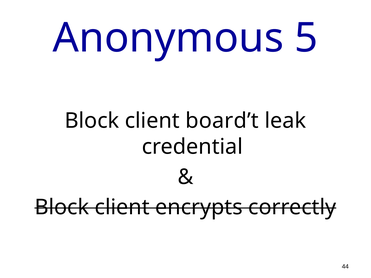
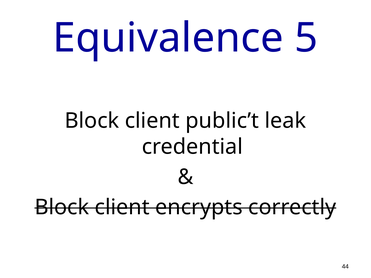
Anonymous: Anonymous -> Equivalence
board’t: board’t -> public’t
